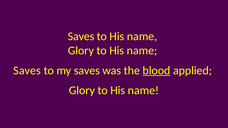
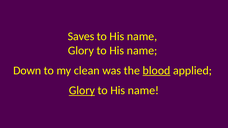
Saves at (27, 71): Saves -> Down
my saves: saves -> clean
Glory at (82, 91) underline: none -> present
